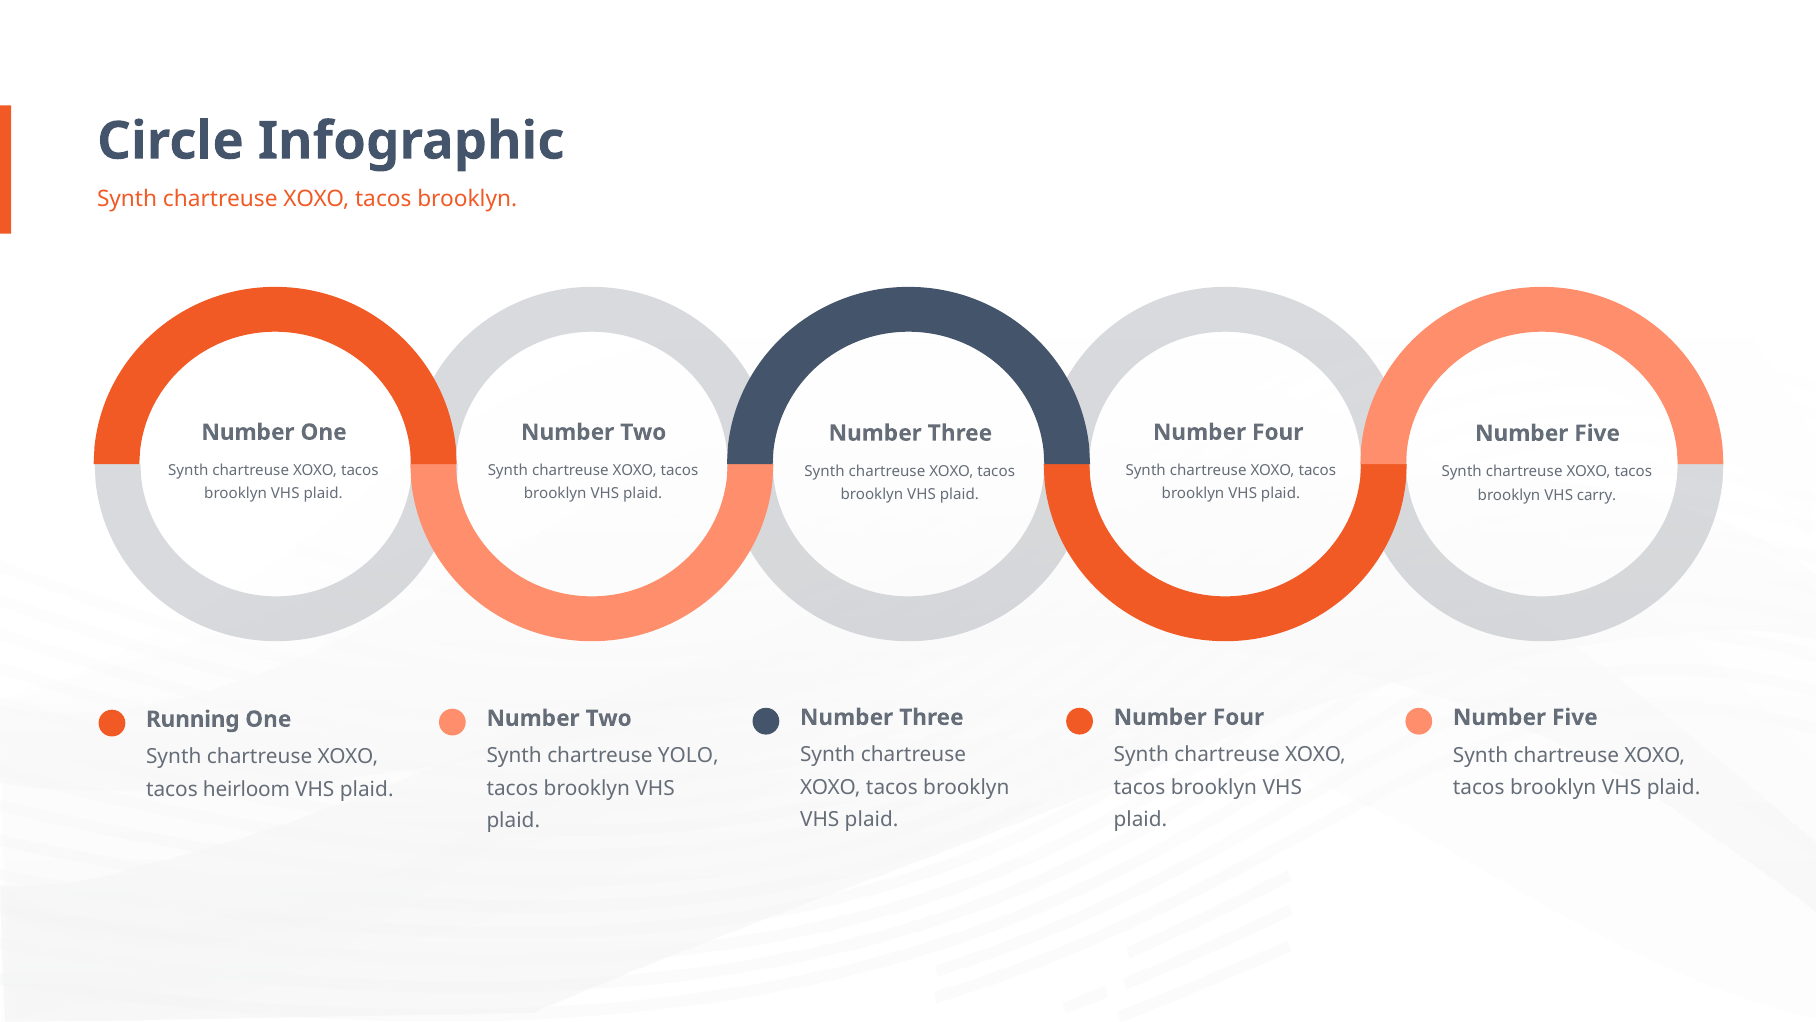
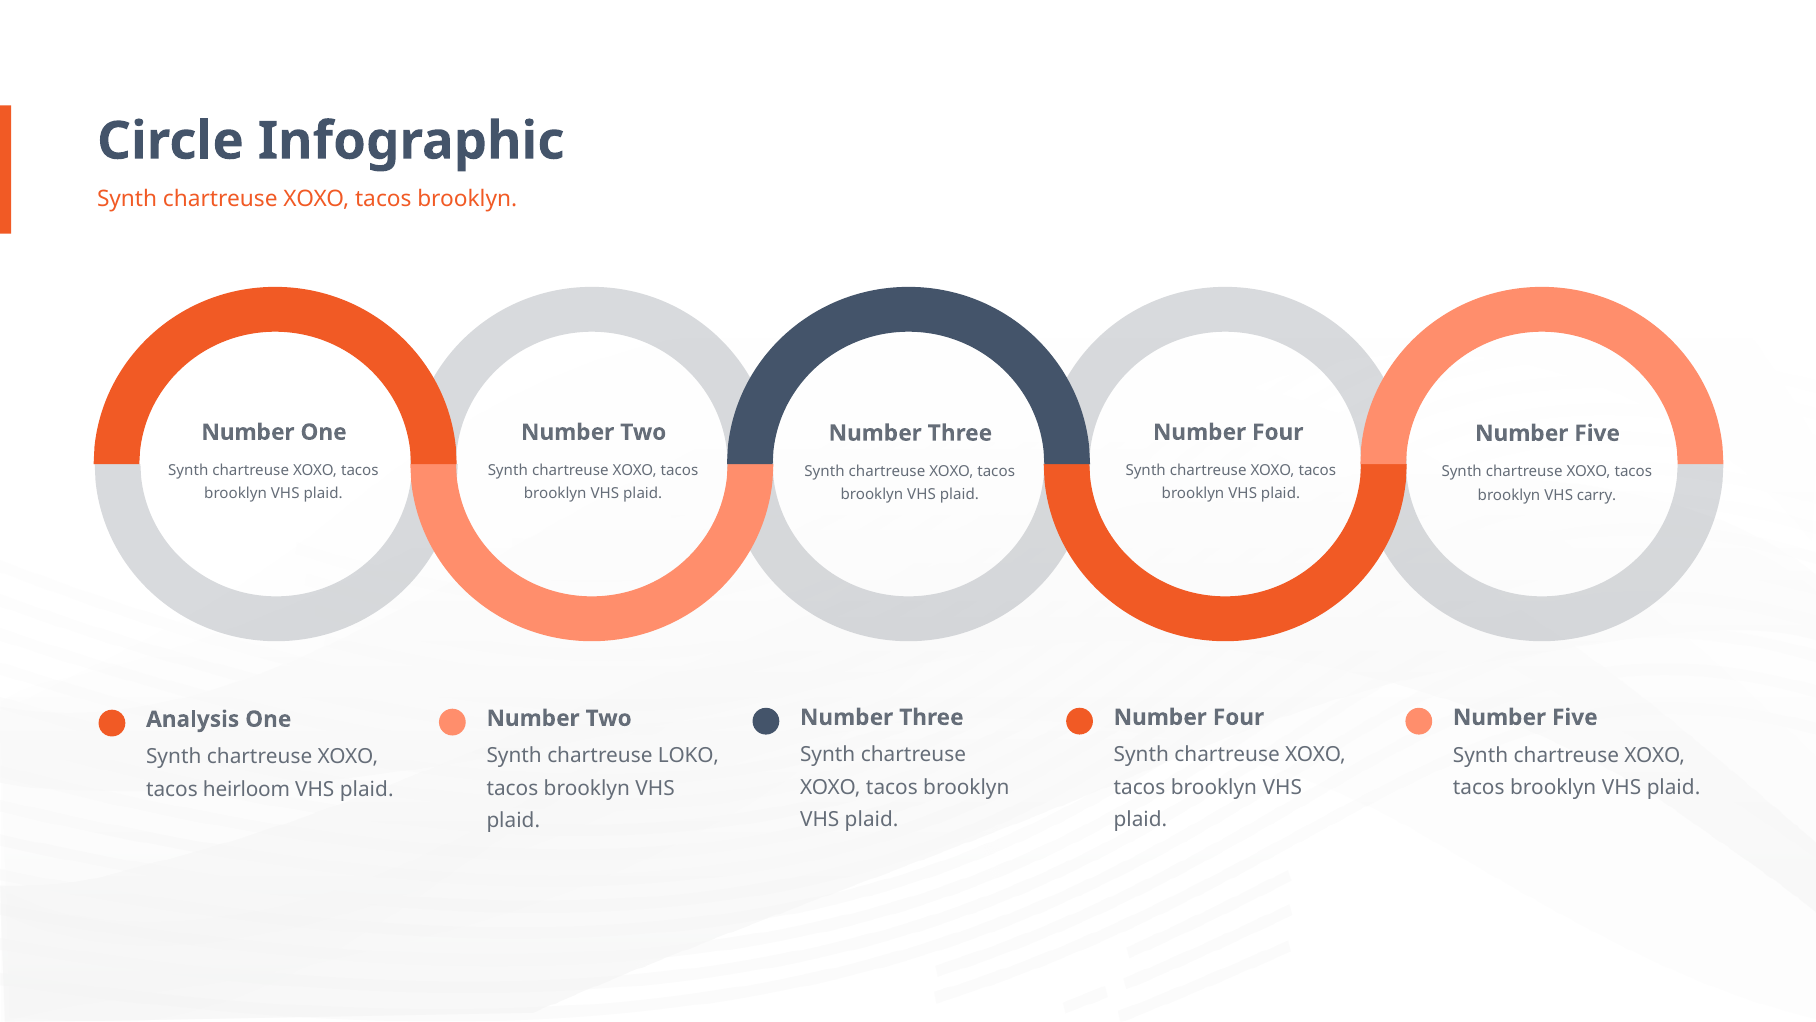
Running: Running -> Analysis
YOLO: YOLO -> LOKO
